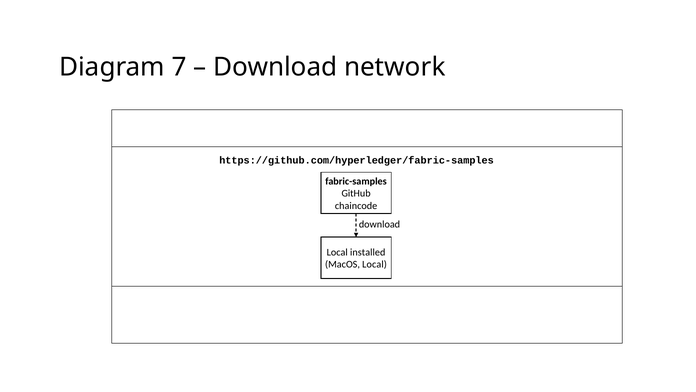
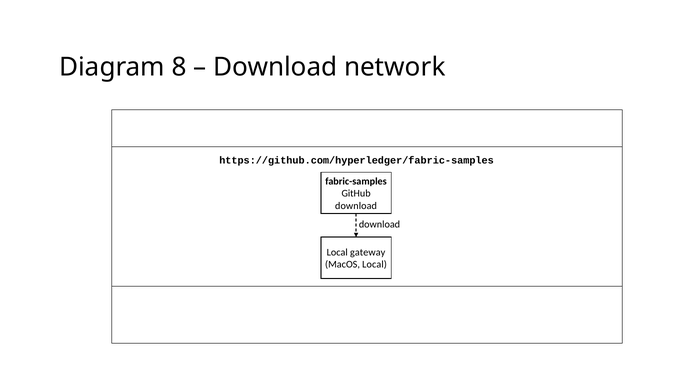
7: 7 -> 8
chaincode at (356, 205): chaincode -> download
installed: installed -> gateway
